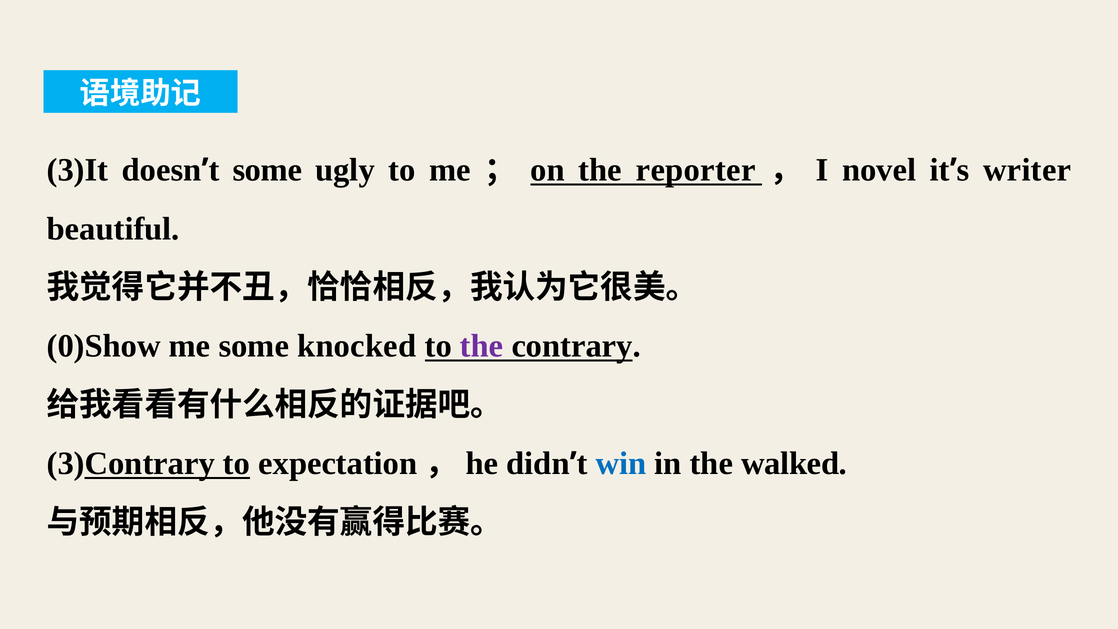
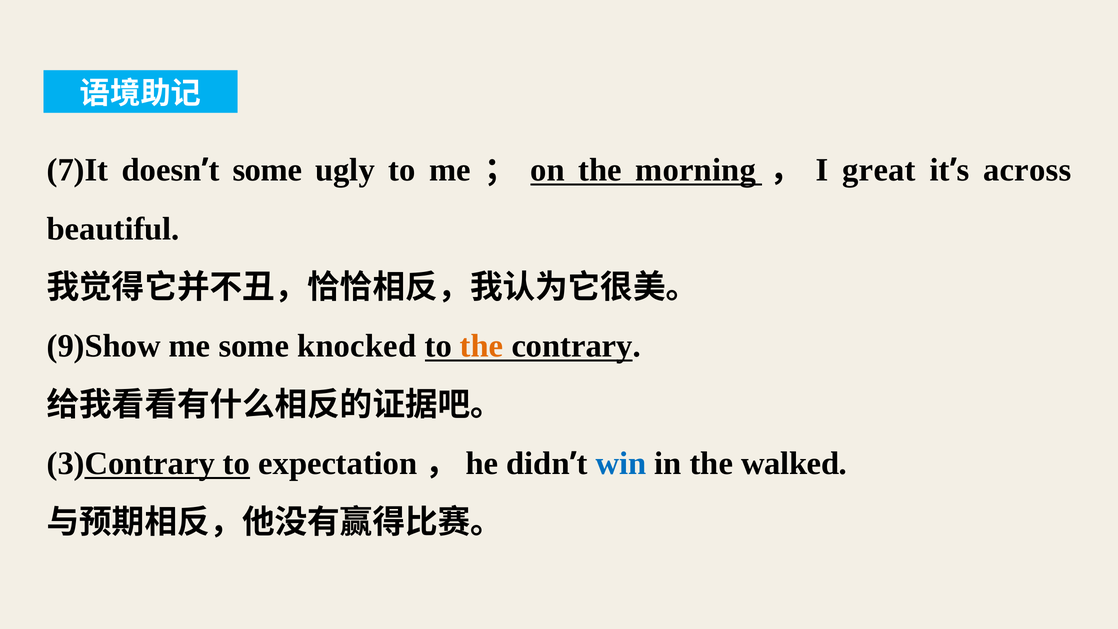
3)It: 3)It -> 7)It
reporter: reporter -> morning
novel: novel -> great
writer: writer -> across
0)Show: 0)Show -> 9)Show
the at (482, 346) colour: purple -> orange
